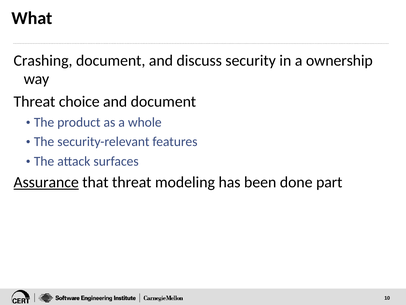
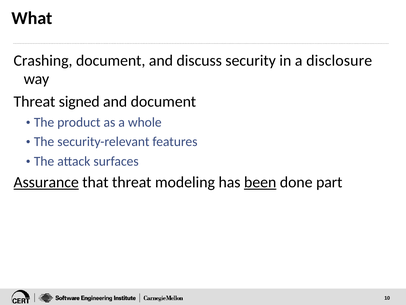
ownership: ownership -> disclosure
choice: choice -> signed
been underline: none -> present
